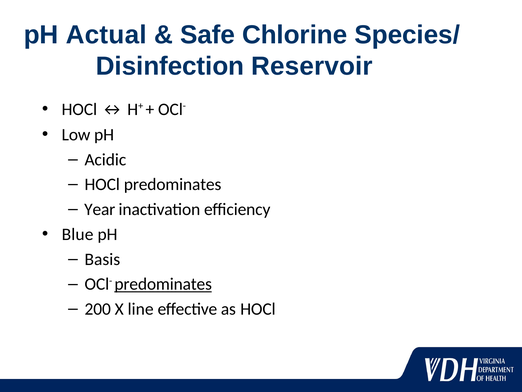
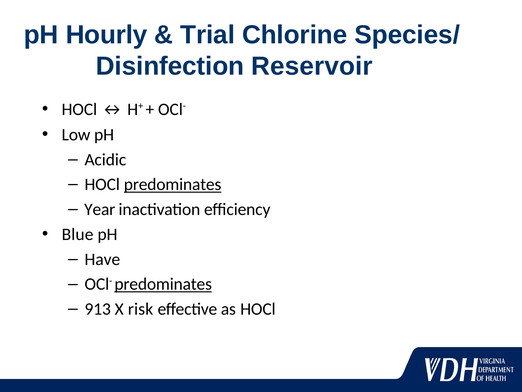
Actual: Actual -> Hourly
Safe: Safe -> Trial
predominates at (173, 184) underline: none -> present
Basis: Basis -> Have
200: 200 -> 913
line: line -> risk
